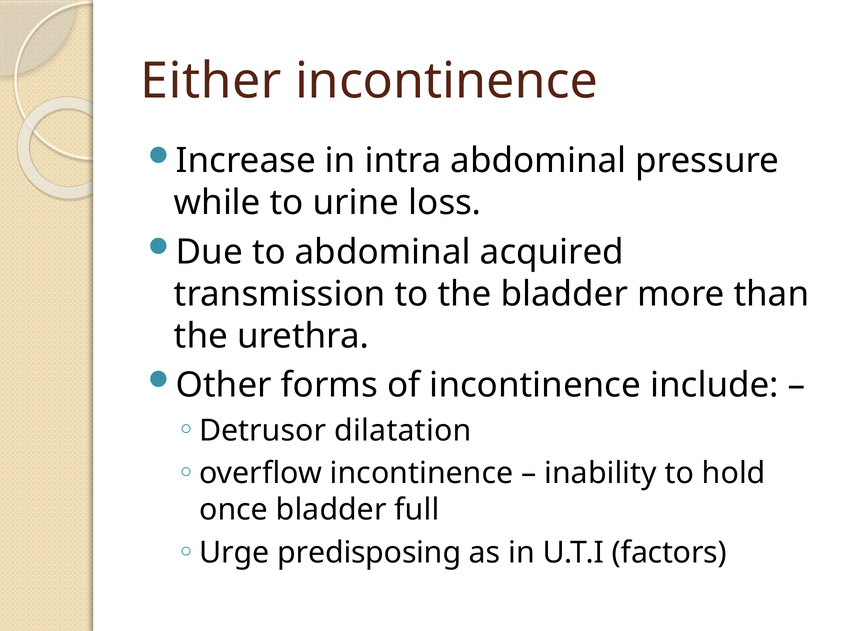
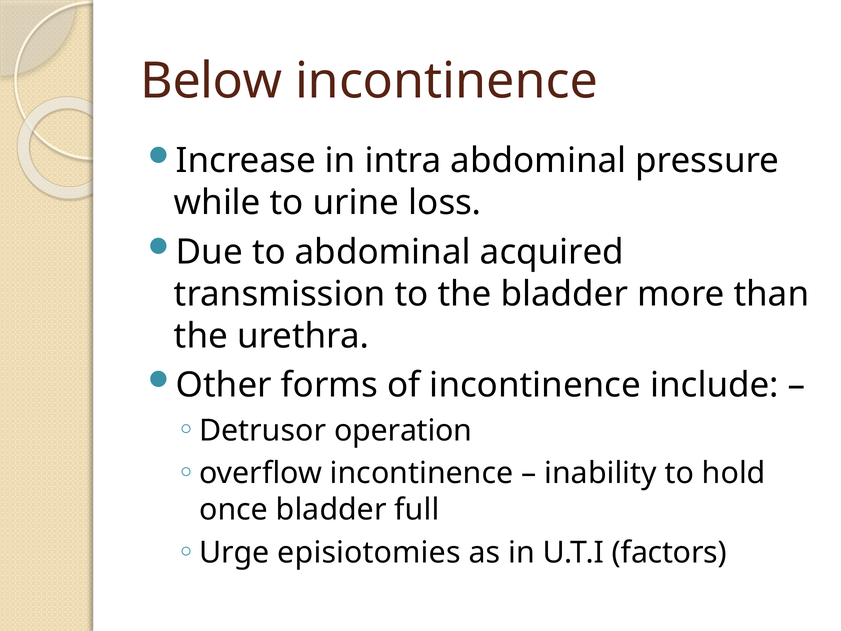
Either: Either -> Below
dilatation: dilatation -> operation
predisposing: predisposing -> episiotomies
